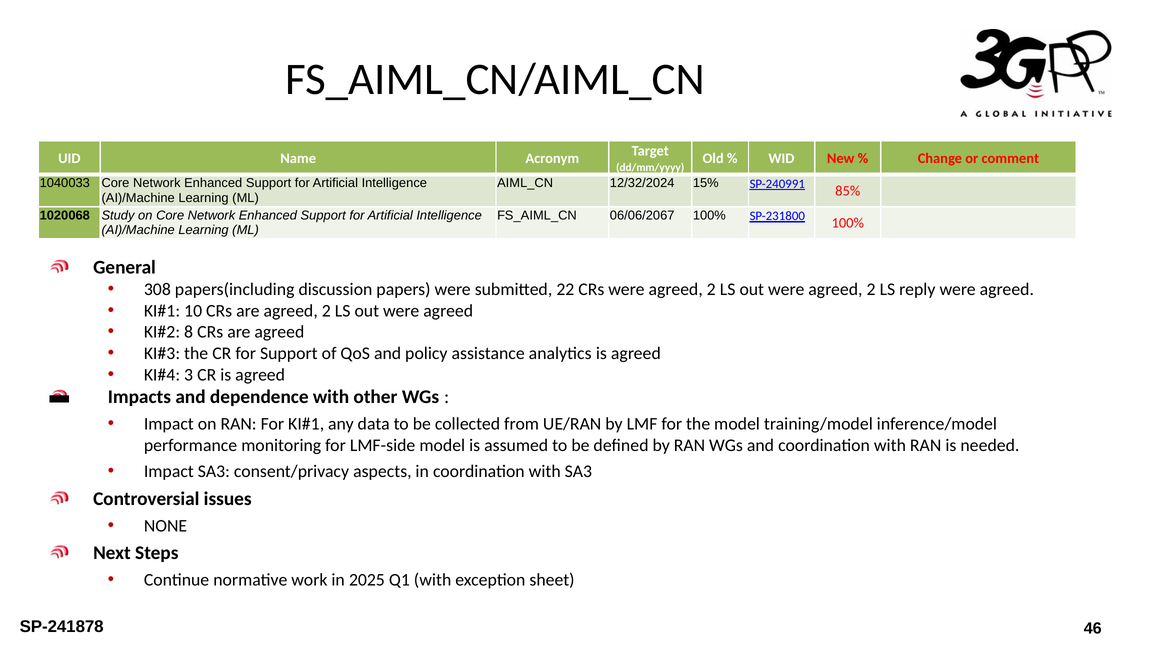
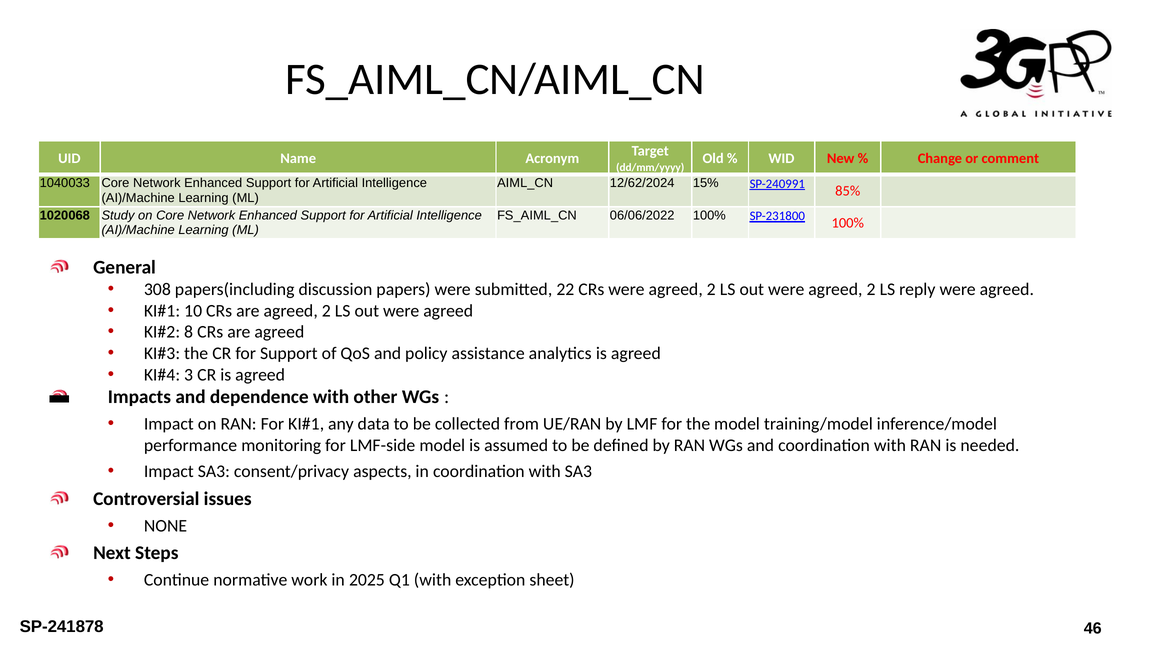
12/32/2024: 12/32/2024 -> 12/62/2024
06/06/2067: 06/06/2067 -> 06/06/2022
